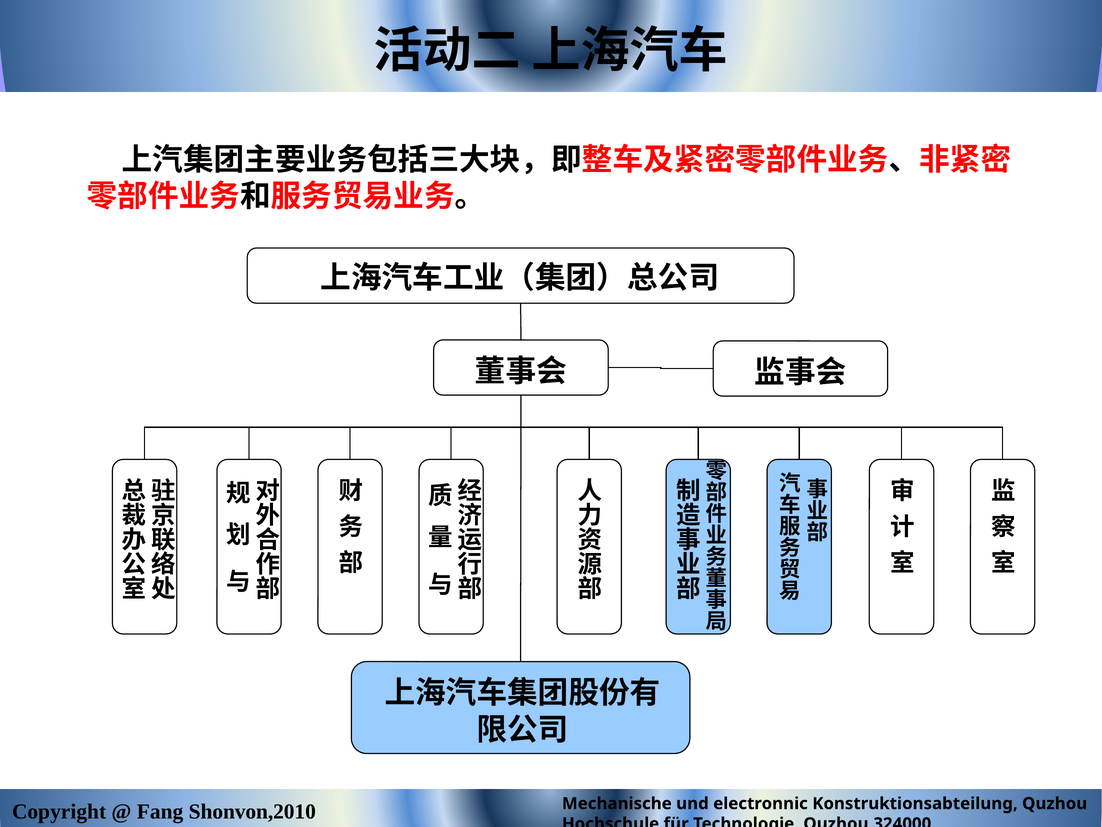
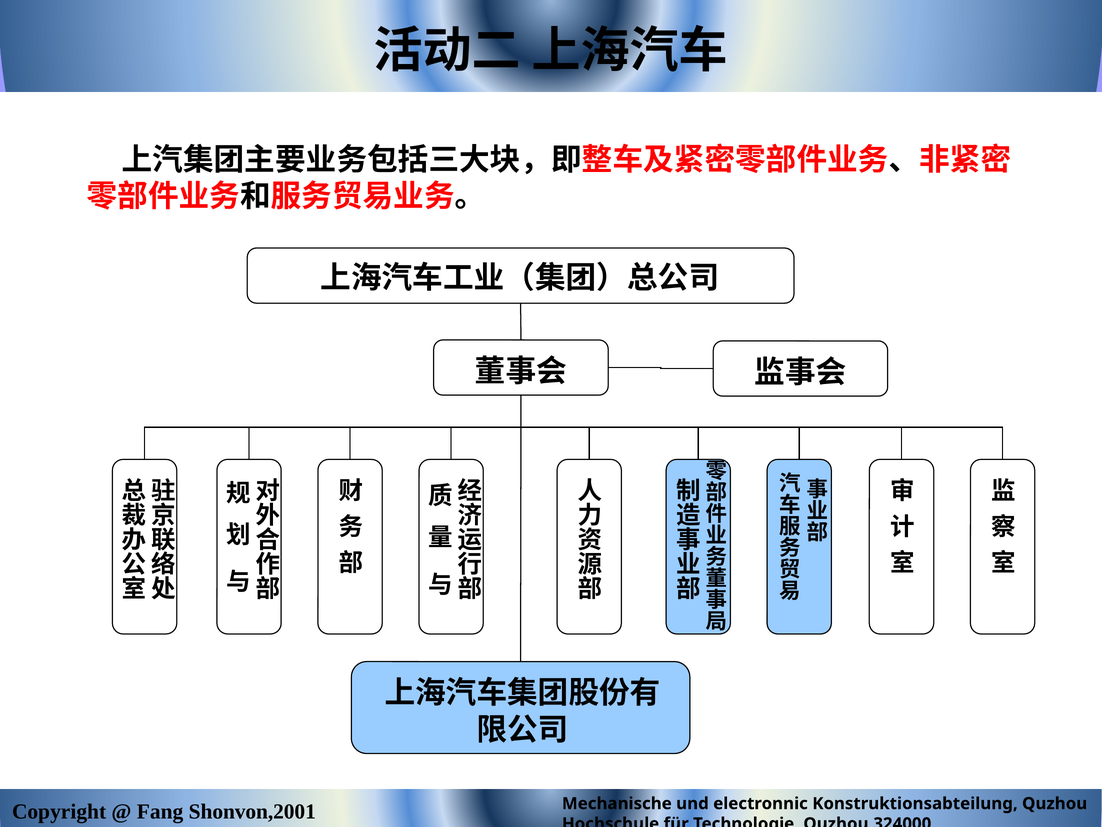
Shonvon,2010: Shonvon,2010 -> Shonvon,2001
